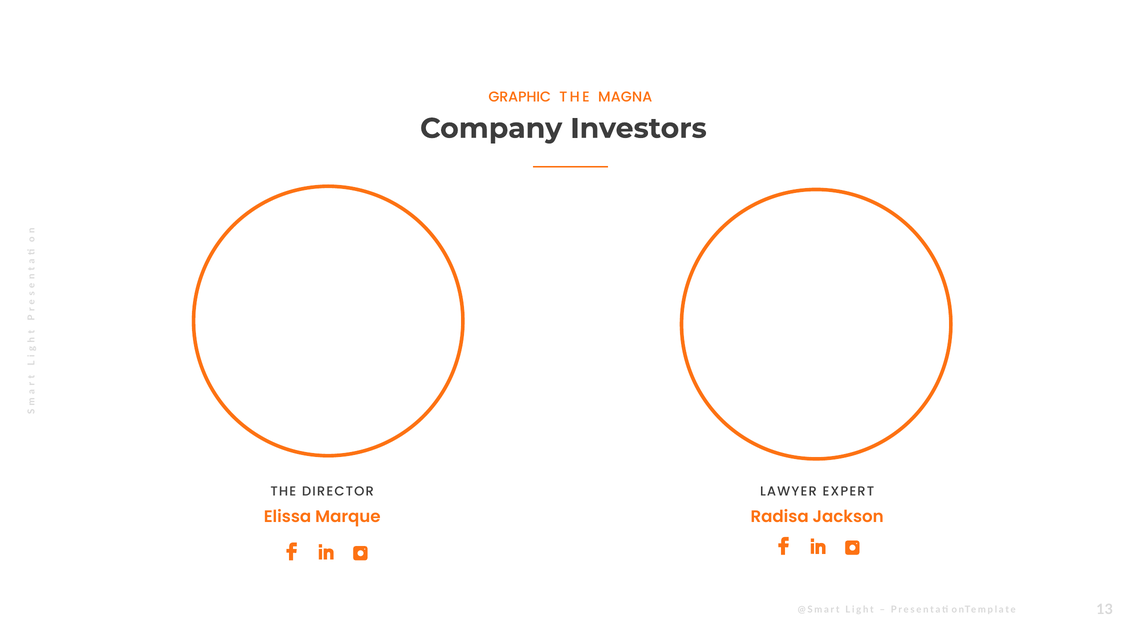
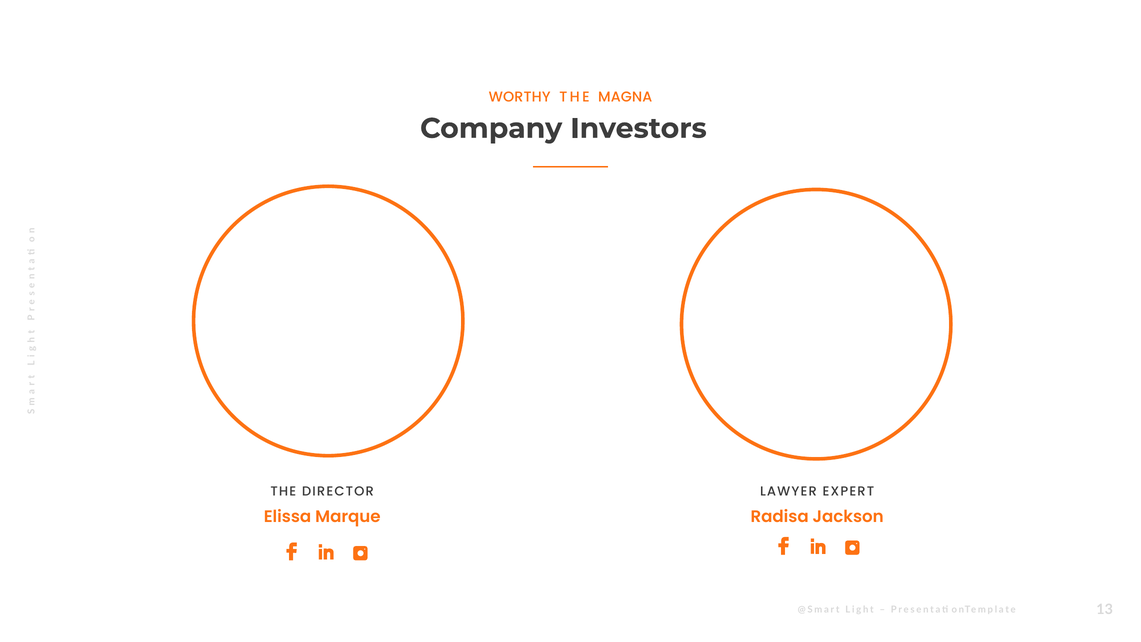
GRAPHIC: GRAPHIC -> WORTHY
